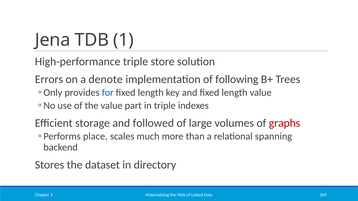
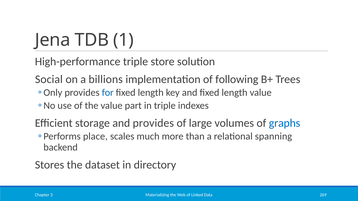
Errors: Errors -> Social
denote: denote -> billions
and followed: followed -> provides
graphs colour: red -> blue
